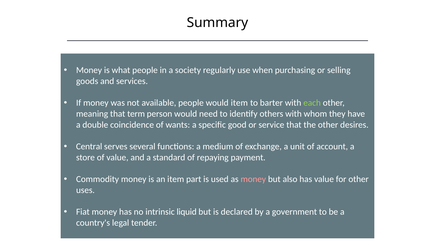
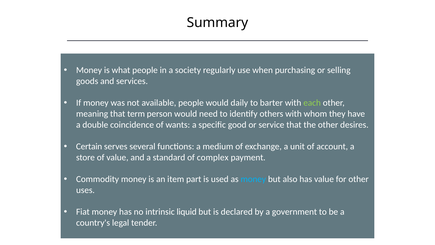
would item: item -> daily
Central: Central -> Certain
repaying: repaying -> complex
money at (253, 179) colour: pink -> light blue
